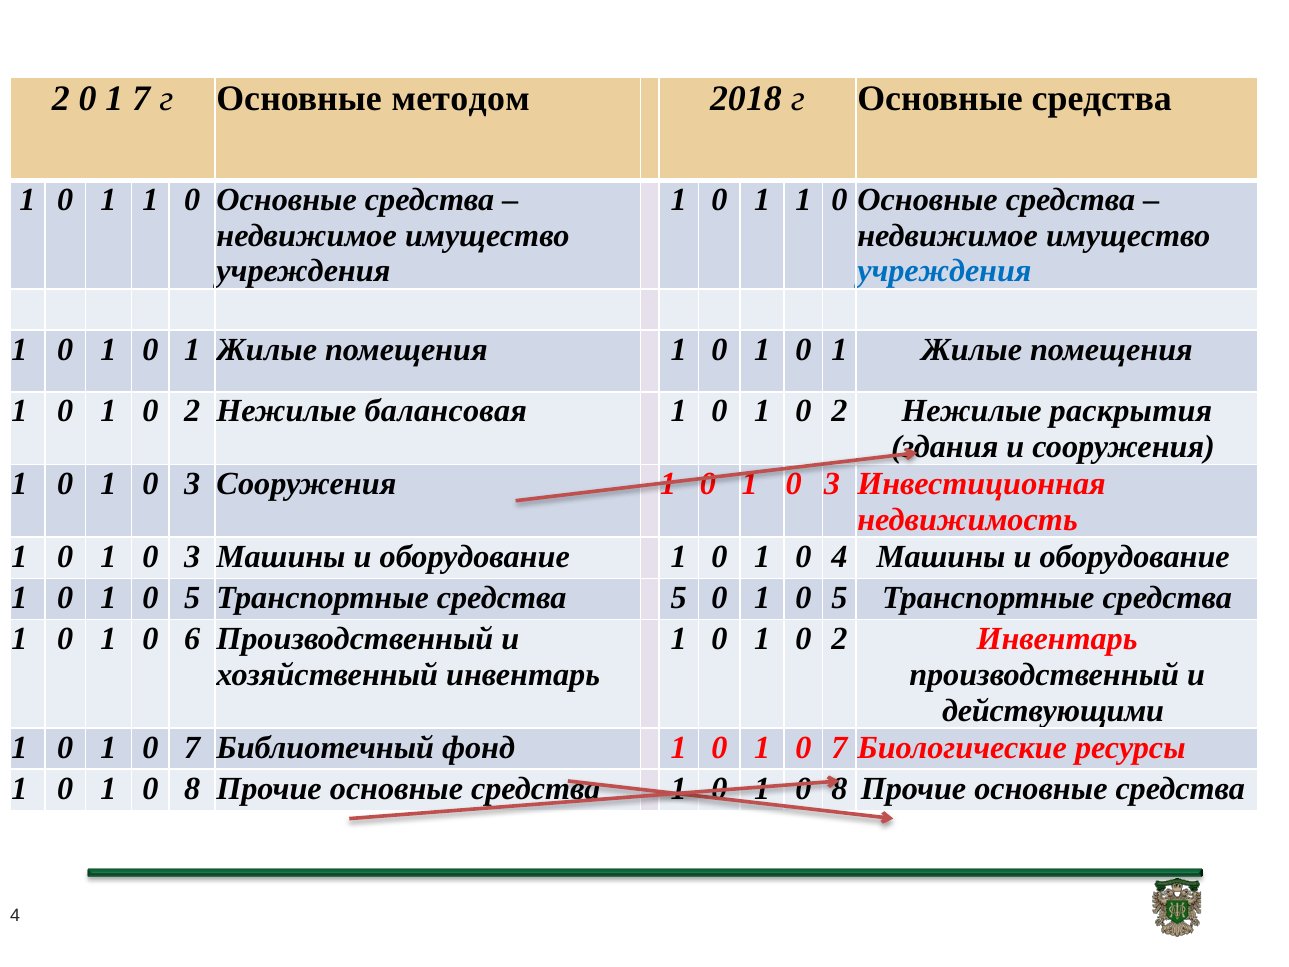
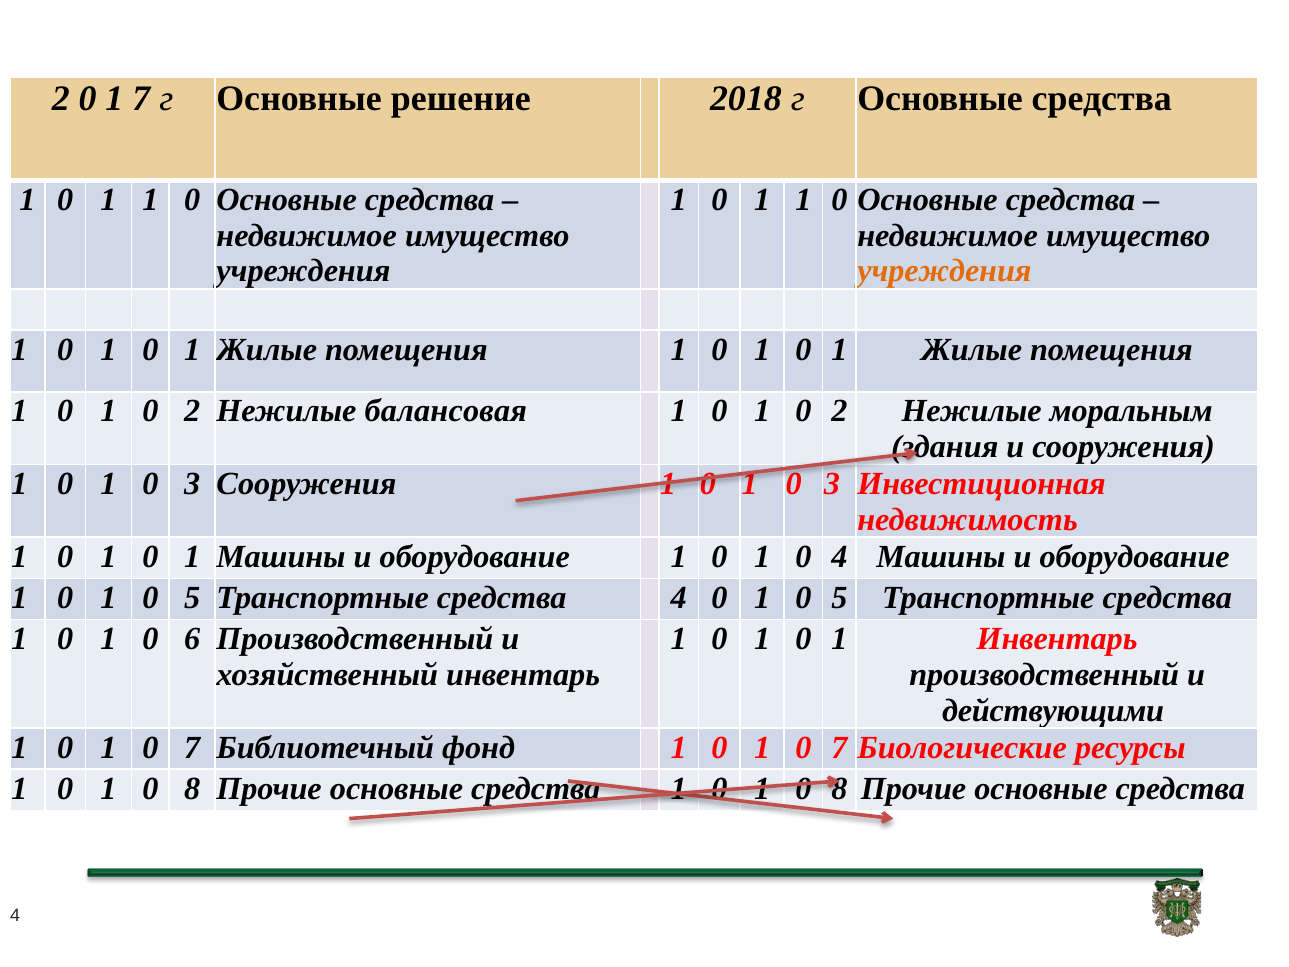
методом: методом -> решение
учреждения at (944, 271) colour: blue -> orange
раскрытия: раскрытия -> моральным
3 at (192, 557): 3 -> 1
Транспортные средства 5: 5 -> 4
2 at (839, 639): 2 -> 1
